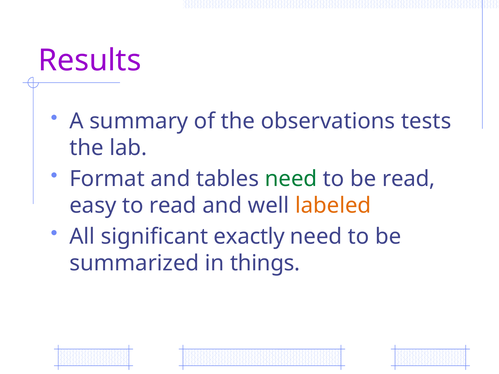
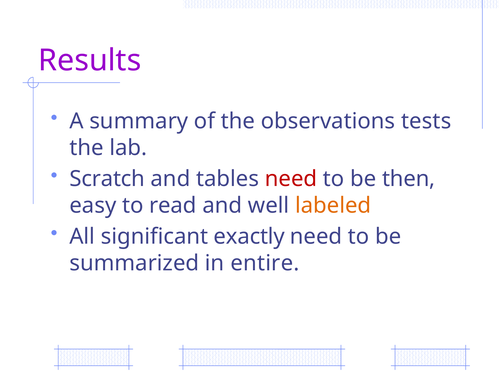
Format: Format -> Scratch
need at (291, 179) colour: green -> red
be read: read -> then
things: things -> entire
